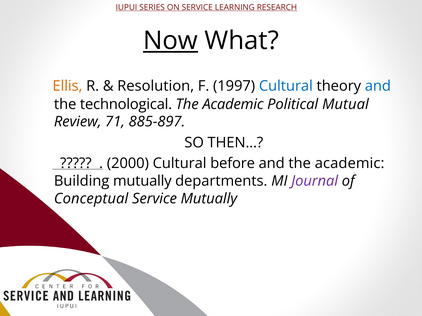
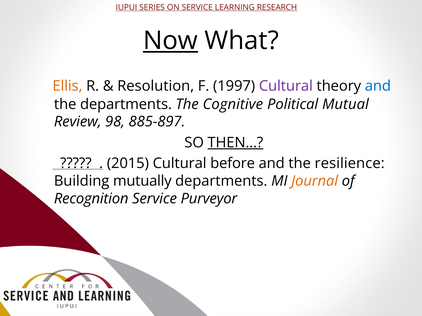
Cultural at (286, 86) colour: blue -> purple
the technological: technological -> departments
Academic at (233, 104): Academic -> Cognitive
71: 71 -> 98
THEN… underline: none -> present
2000: 2000 -> 2015
and the academic: academic -> resilience
Journal colour: purple -> orange
Conceptual: Conceptual -> Recognition
Service Mutually: Mutually -> Purveyor
